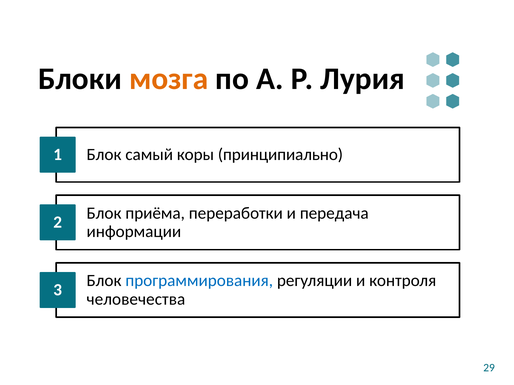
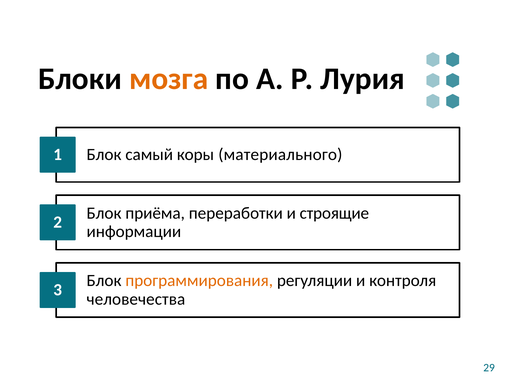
принципиально: принципиально -> материального
передача: передача -> строящие
программирования colour: blue -> orange
